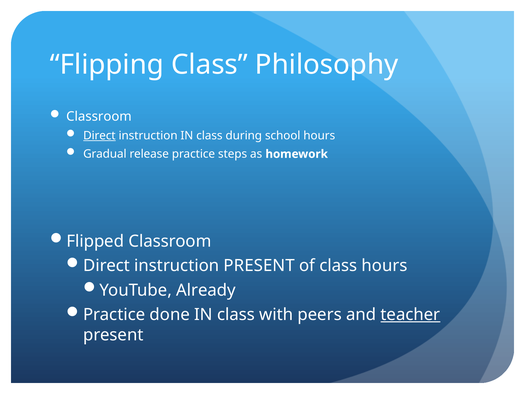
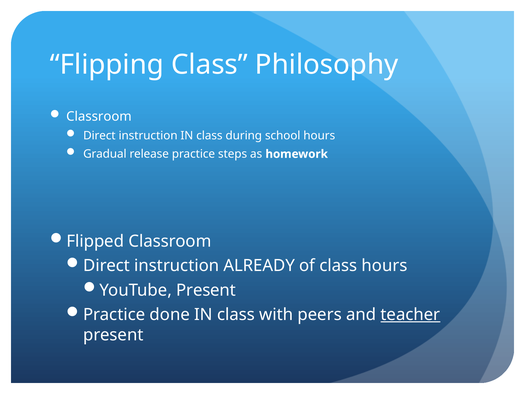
Direct at (99, 136) underline: present -> none
instruction PRESENT: PRESENT -> ALREADY
YouTube Already: Already -> Present
